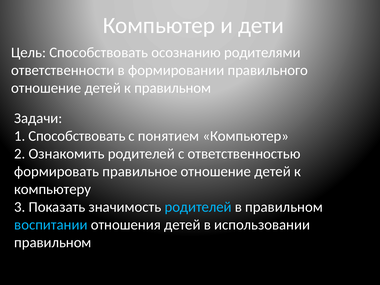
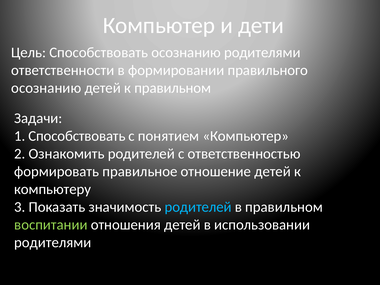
отношение at (46, 88): отношение -> осознанию
воспитании colour: light blue -> light green
правильном at (53, 243): правильном -> родителями
